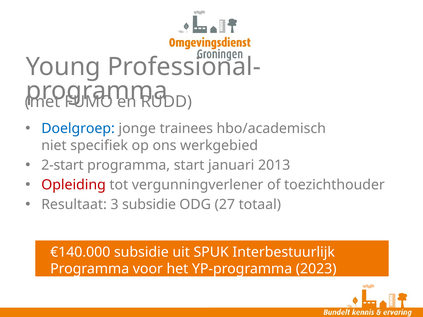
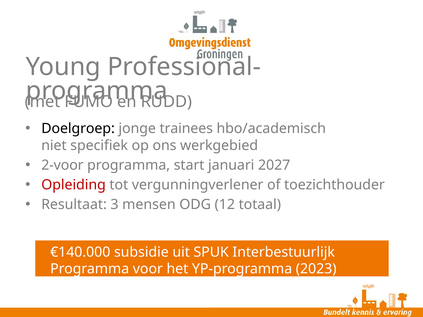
Doelgroep colour: blue -> black
2-start: 2-start -> 2-voor
2013: 2013 -> 2027
3 subsidie: subsidie -> mensen
27: 27 -> 12
